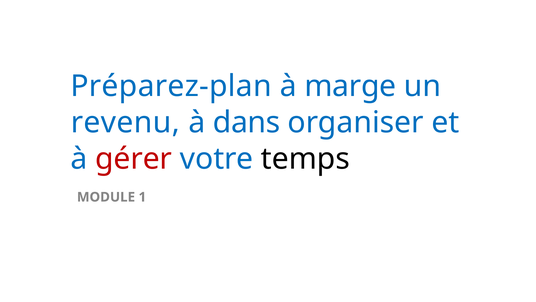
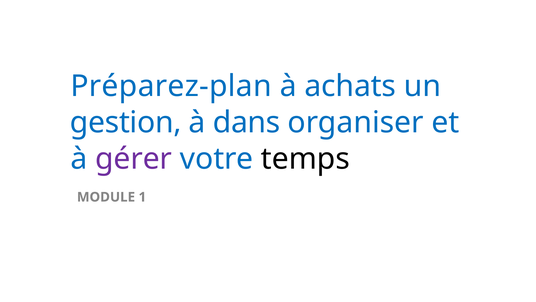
marge: marge -> achats
revenu: revenu -> gestion
gérer colour: red -> purple
